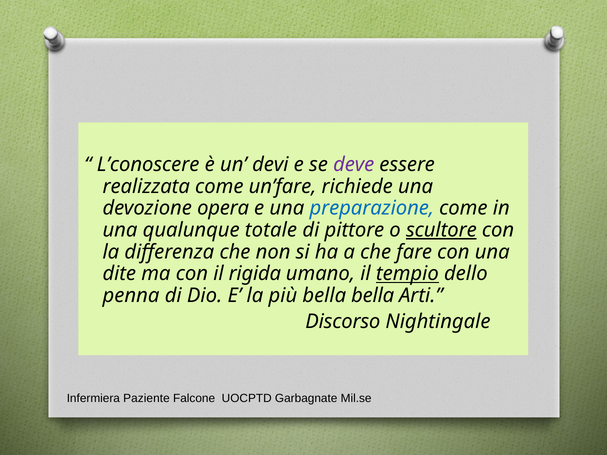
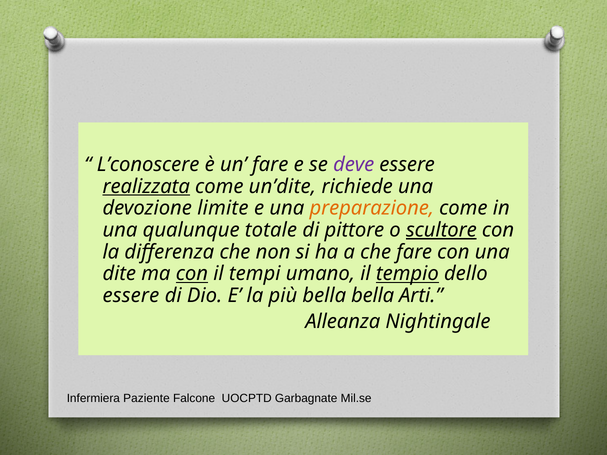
un devi: devi -> fare
realizzata underline: none -> present
un’fare: un’fare -> un’dite
opera: opera -> limite
preparazione colour: blue -> orange
con at (192, 274) underline: none -> present
rigida: rigida -> tempi
penna at (131, 296): penna -> essere
Discorso: Discorso -> Alleanza
